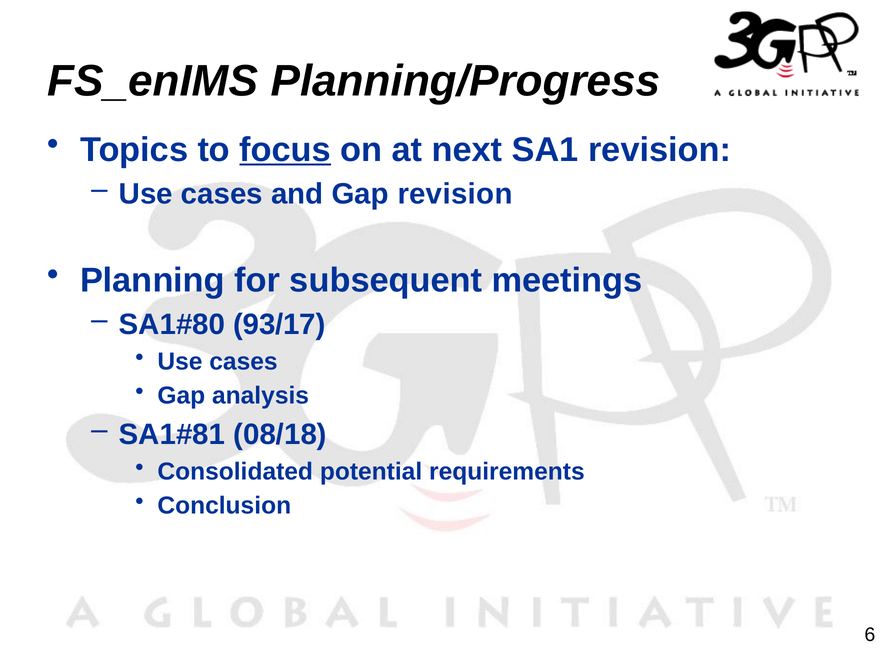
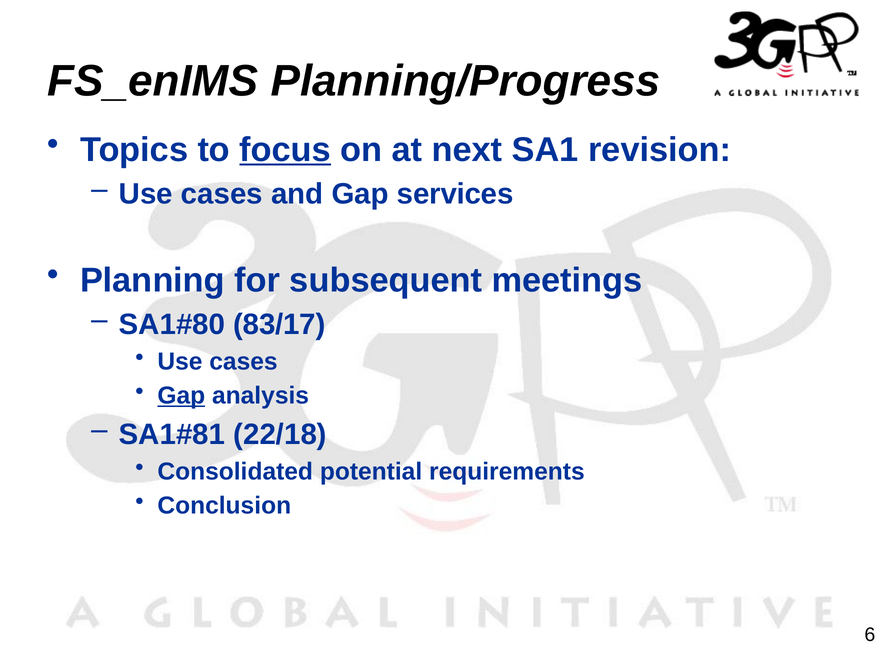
Gap revision: revision -> services
93/17: 93/17 -> 83/17
Gap at (181, 396) underline: none -> present
08/18: 08/18 -> 22/18
